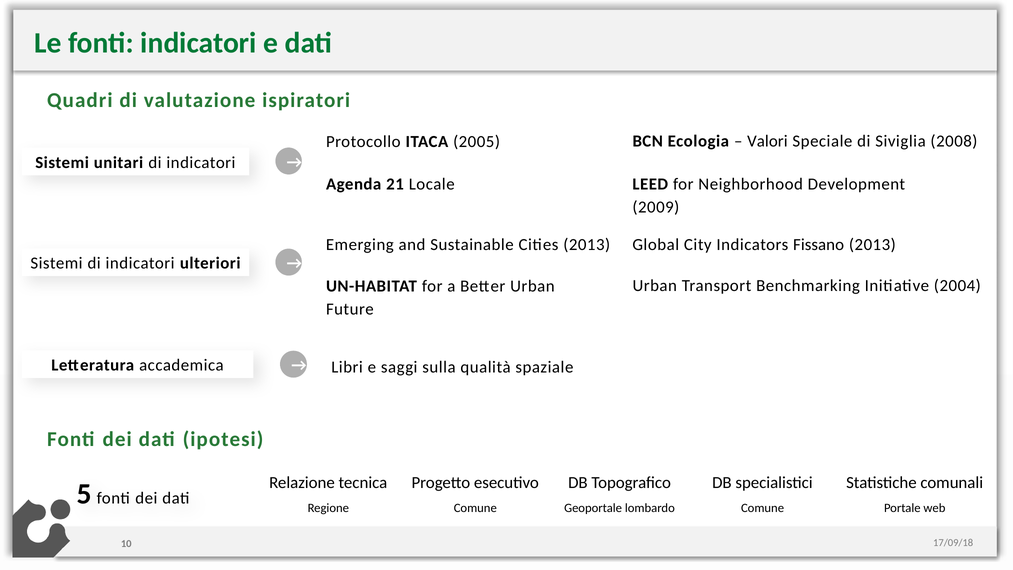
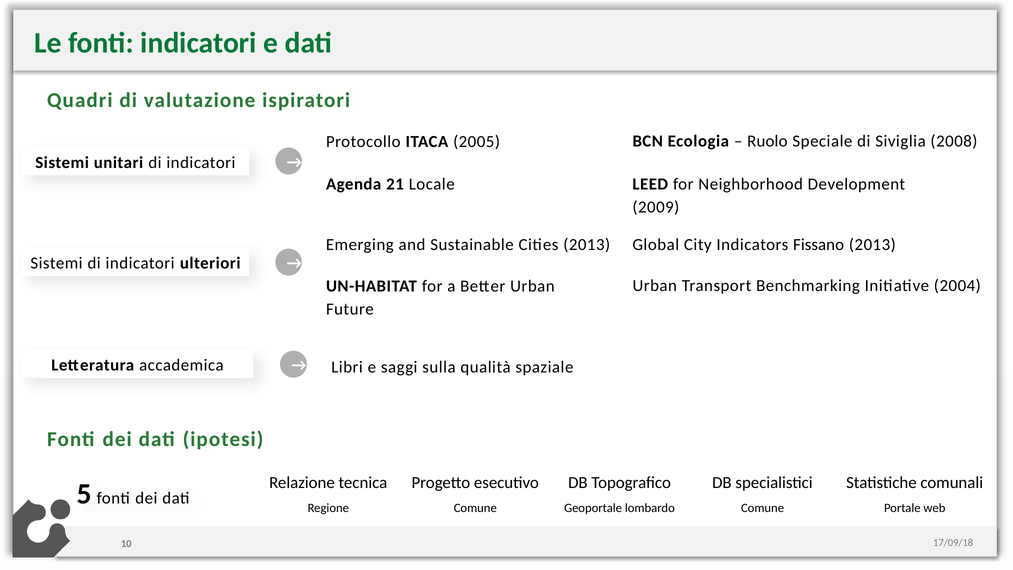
Valori: Valori -> Ruolo
